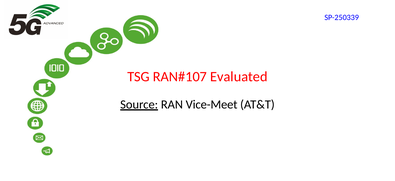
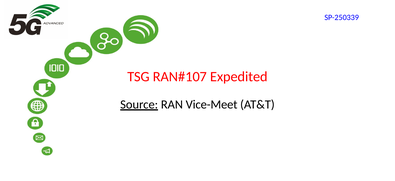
Evaluated: Evaluated -> Expedited
